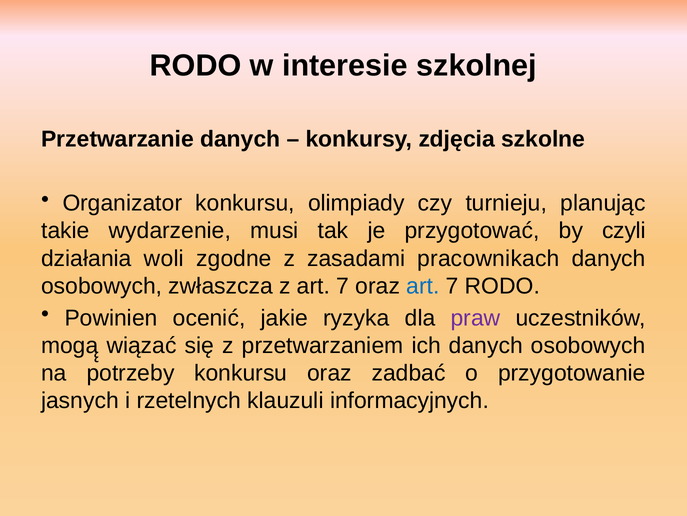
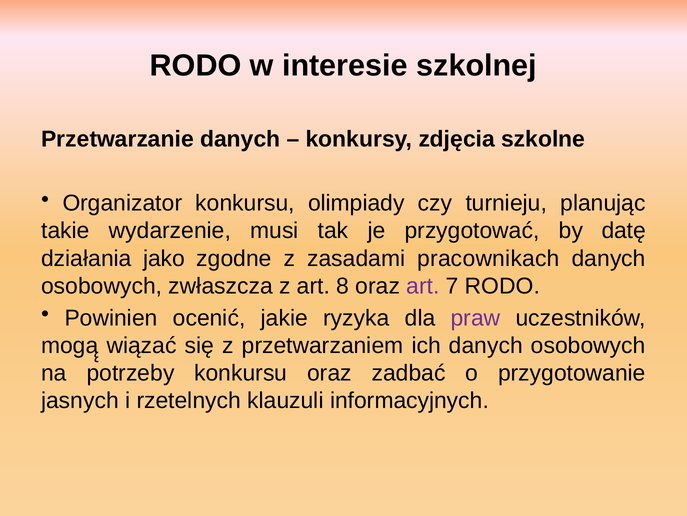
czyli: czyli -> datę
woli: woli -> jako
z art 7: 7 -> 8
art at (423, 286) colour: blue -> purple
